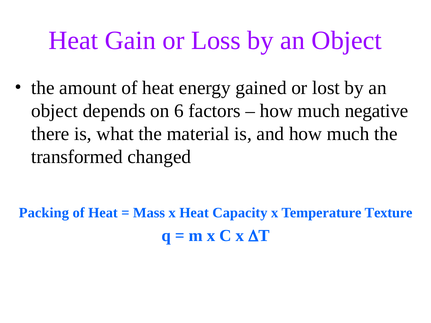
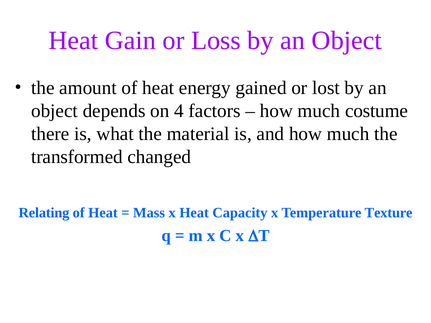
6: 6 -> 4
negative: negative -> costume
Packing: Packing -> Relating
